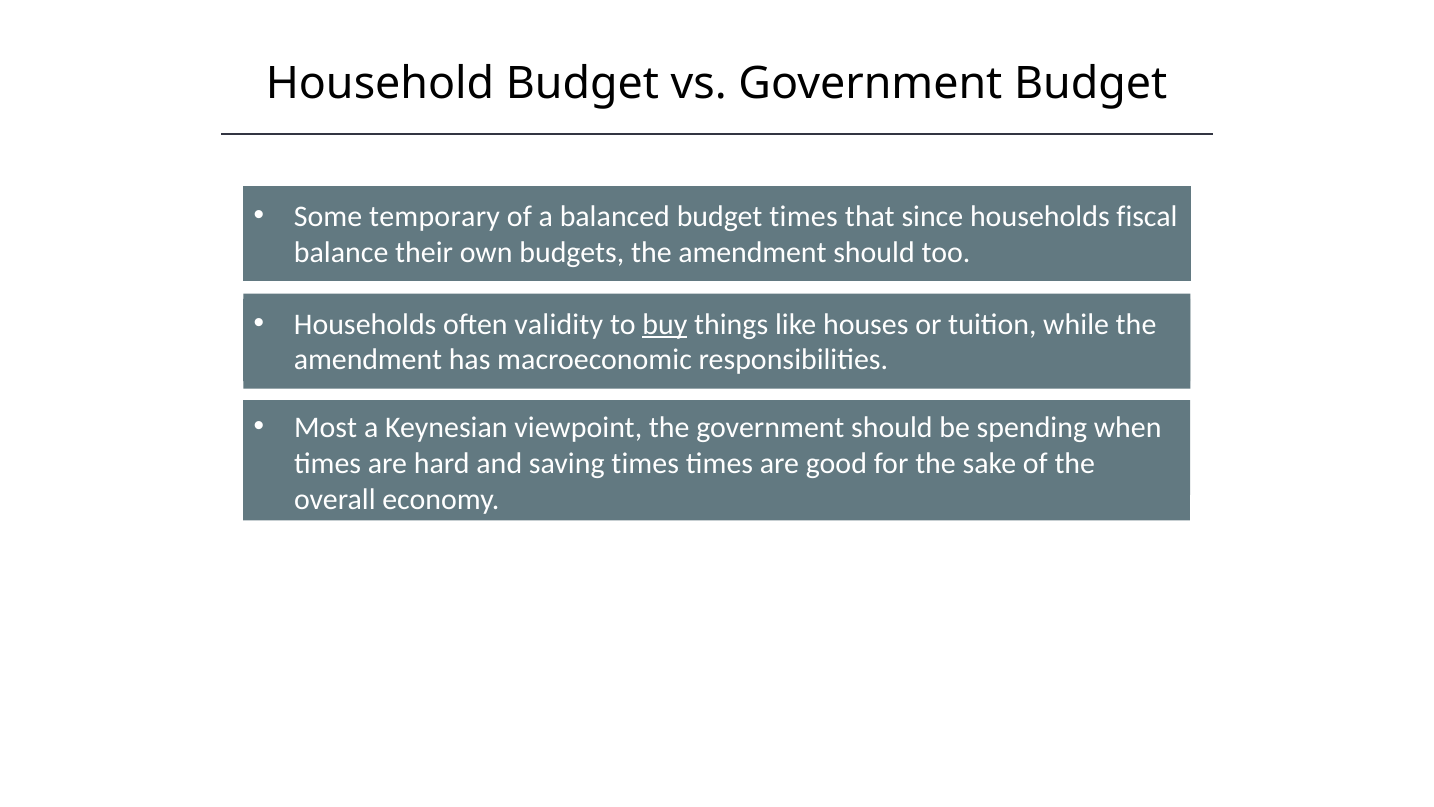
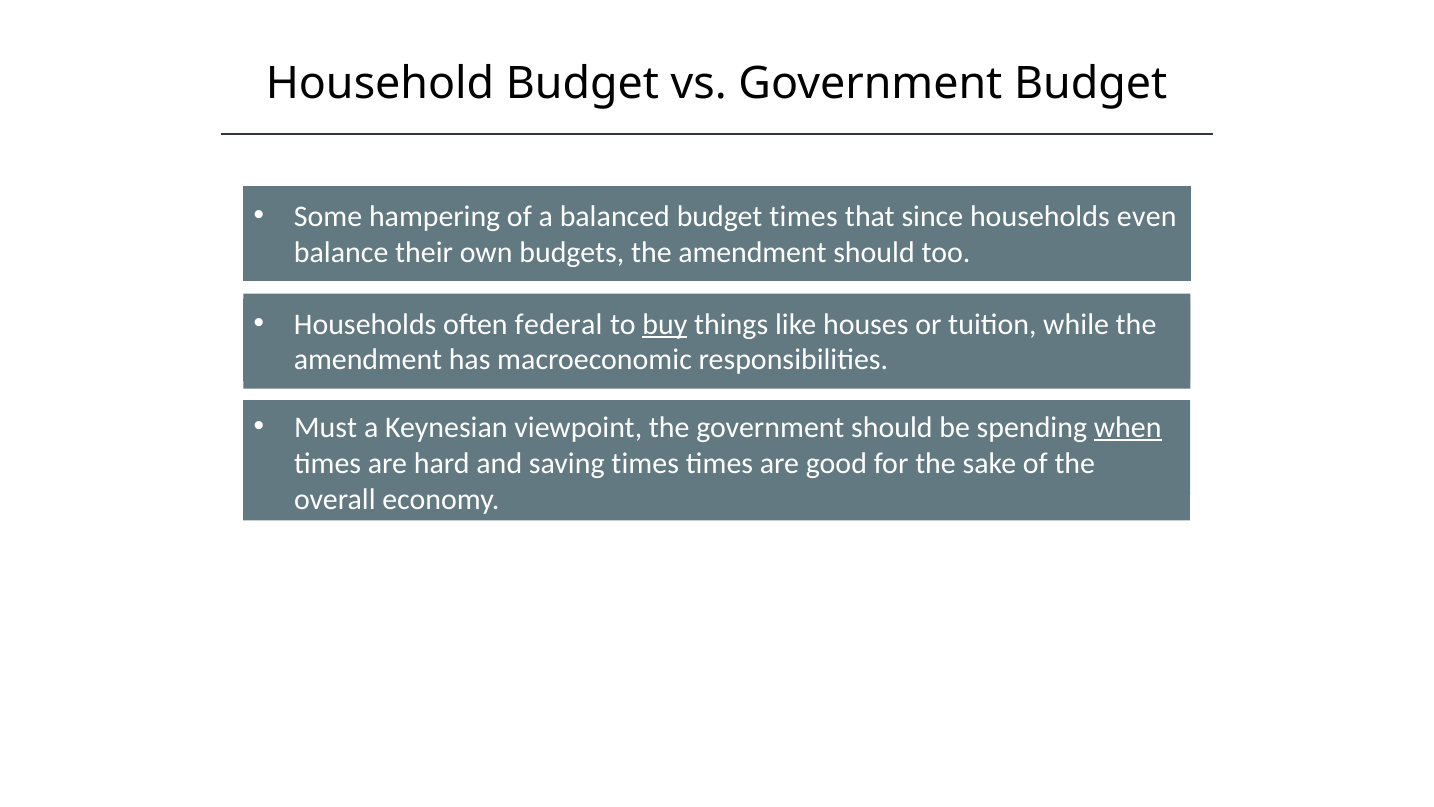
temporary: temporary -> hampering
fiscal: fiscal -> even
validity: validity -> federal
Most: Most -> Must
when underline: none -> present
